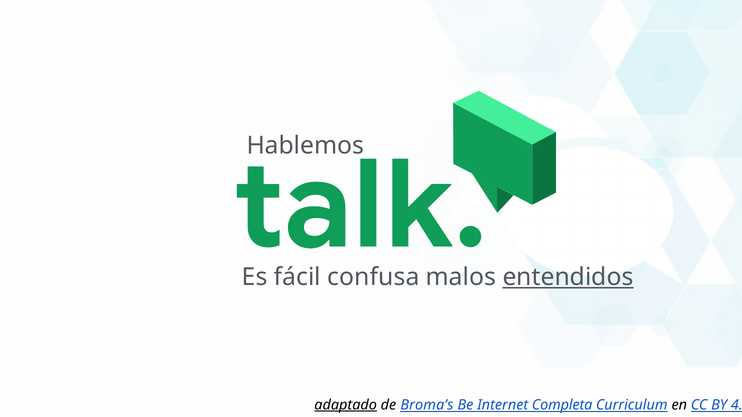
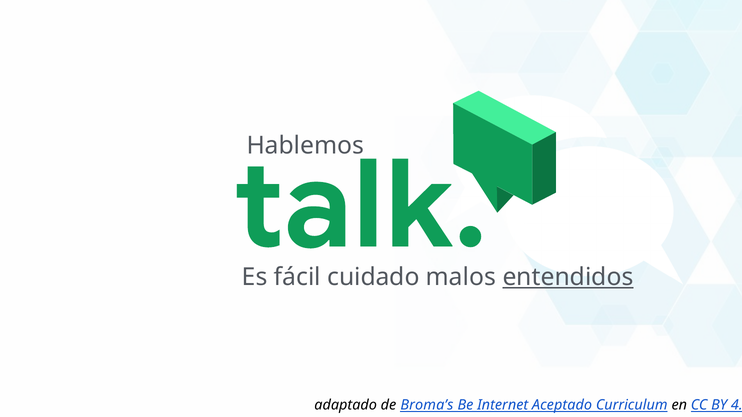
confusa: confusa -> cuidado
adaptado underline: present -> none
Completa: Completa -> Aceptado
